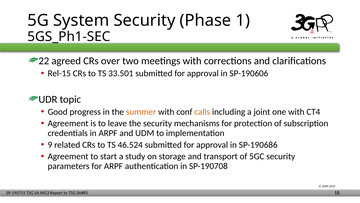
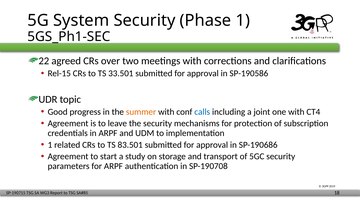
SP-190606: SP-190606 -> SP-190586
calls colour: orange -> blue
9 at (50, 144): 9 -> 1
46.524: 46.524 -> 83.501
